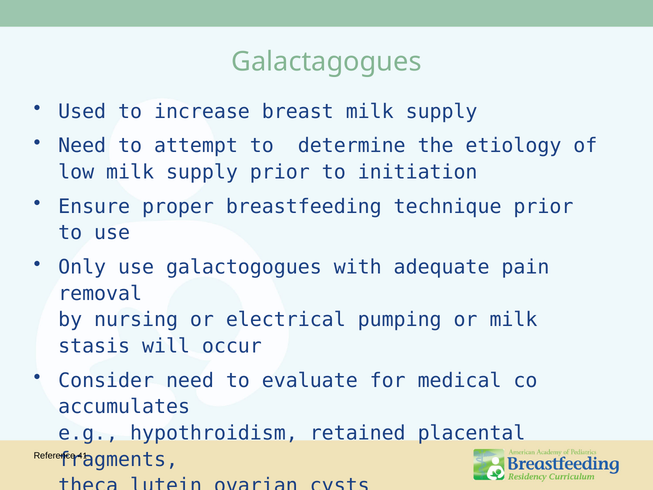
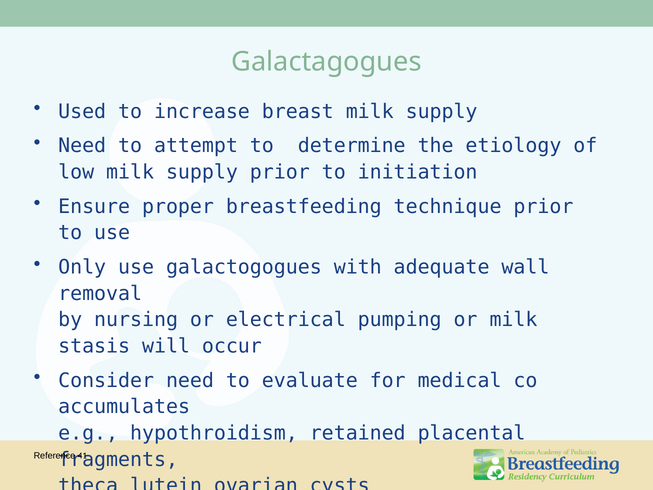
pain: pain -> wall
